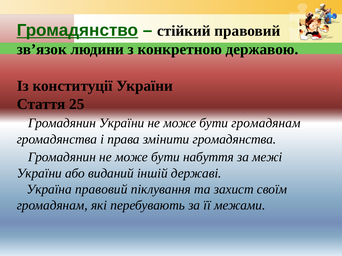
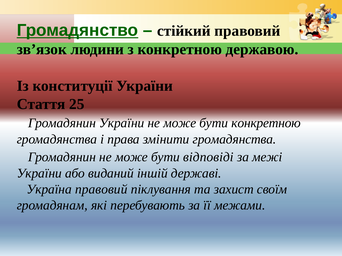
бути громадянам: громадянам -> конкретною
набуття: набуття -> відповіді
